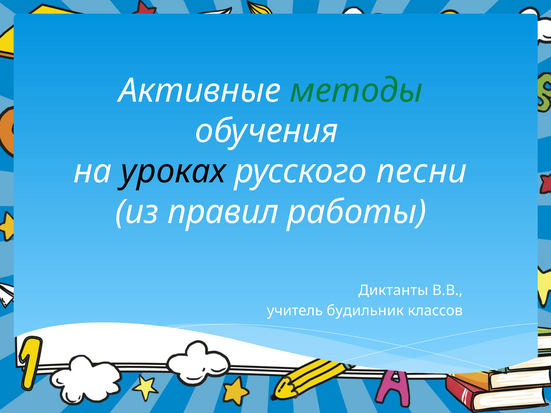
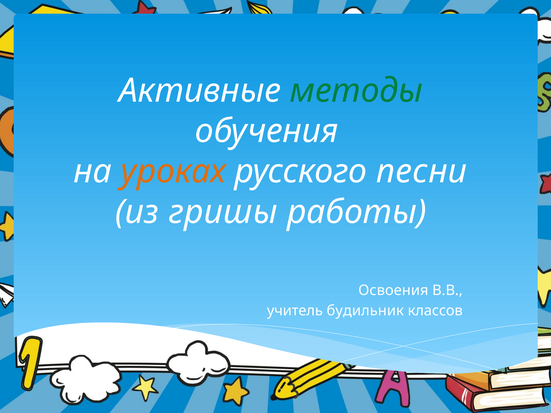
уроках colour: black -> orange
правил: правил -> гришы
Диктанты: Диктанты -> Освоения
